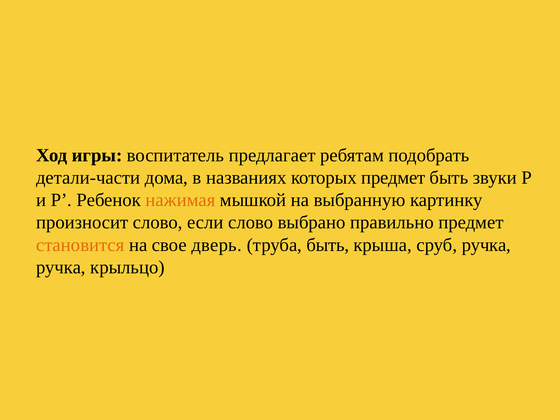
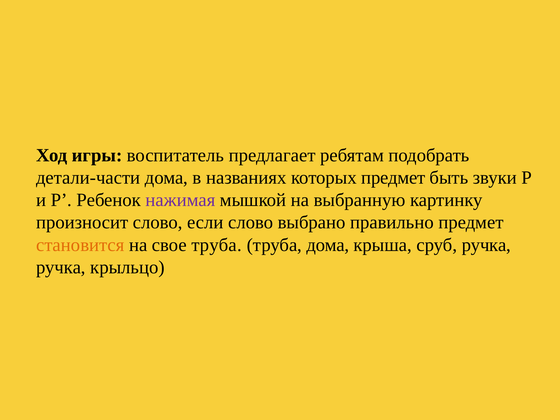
нажимая colour: orange -> purple
свое дверь: дверь -> труба
труба быть: быть -> дома
